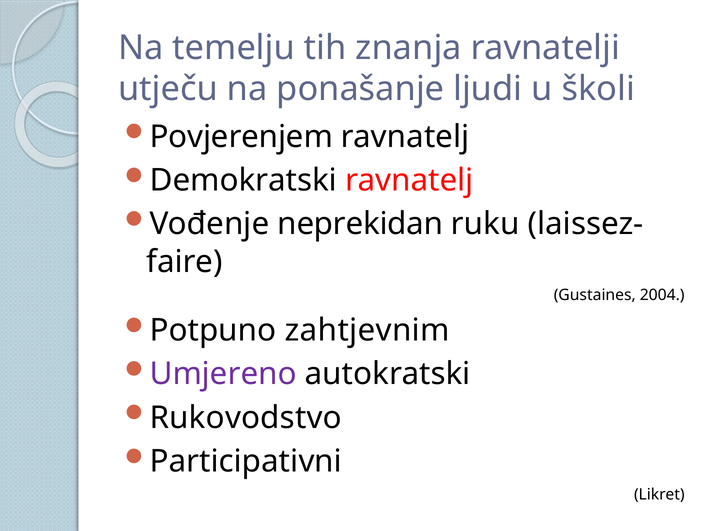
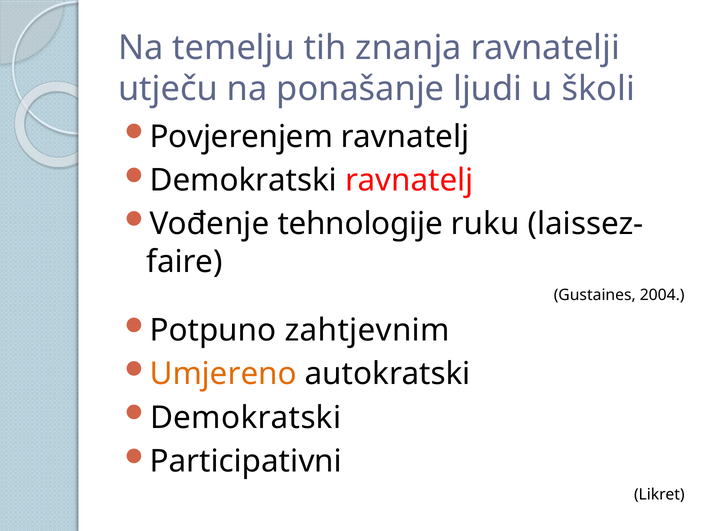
neprekidan: neprekidan -> tehnologije
Umjereno colour: purple -> orange
Rukovodstvo at (246, 418): Rukovodstvo -> Demokratski
